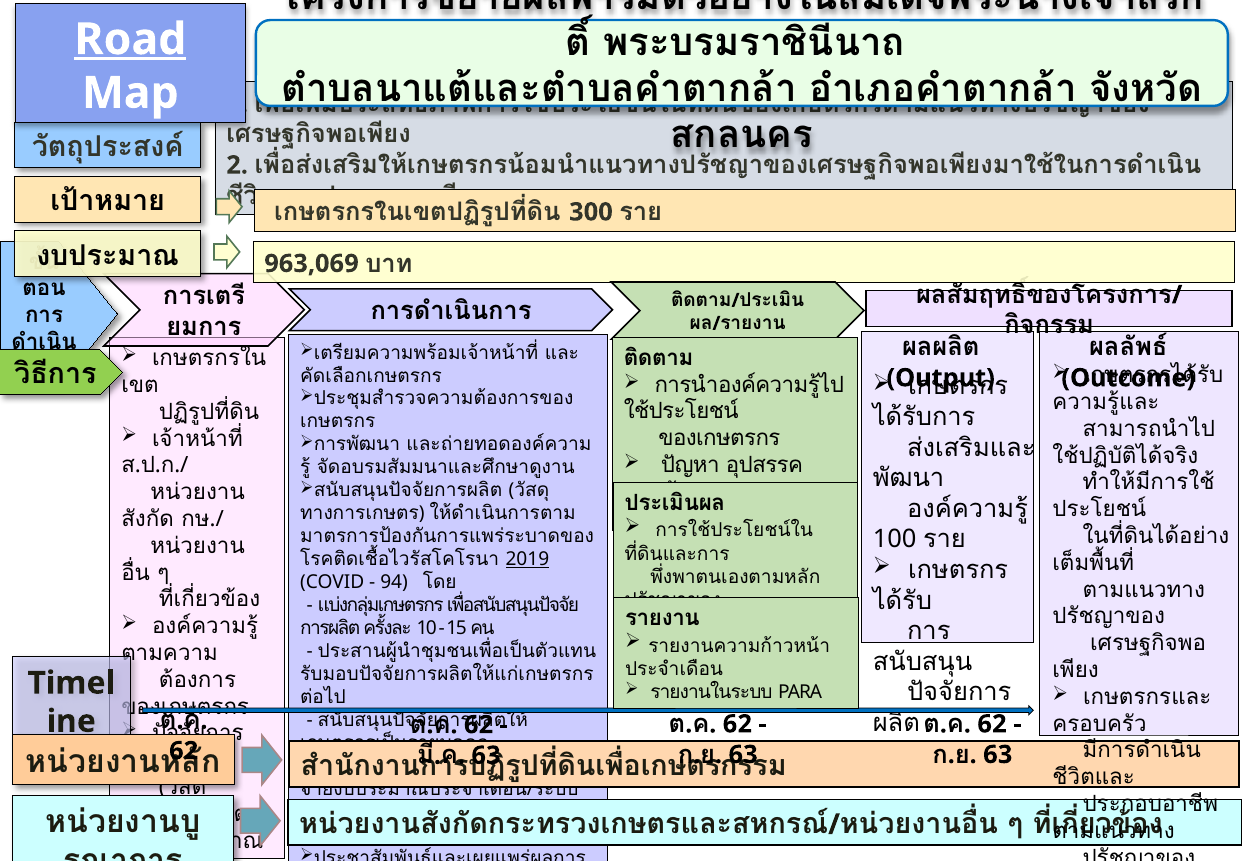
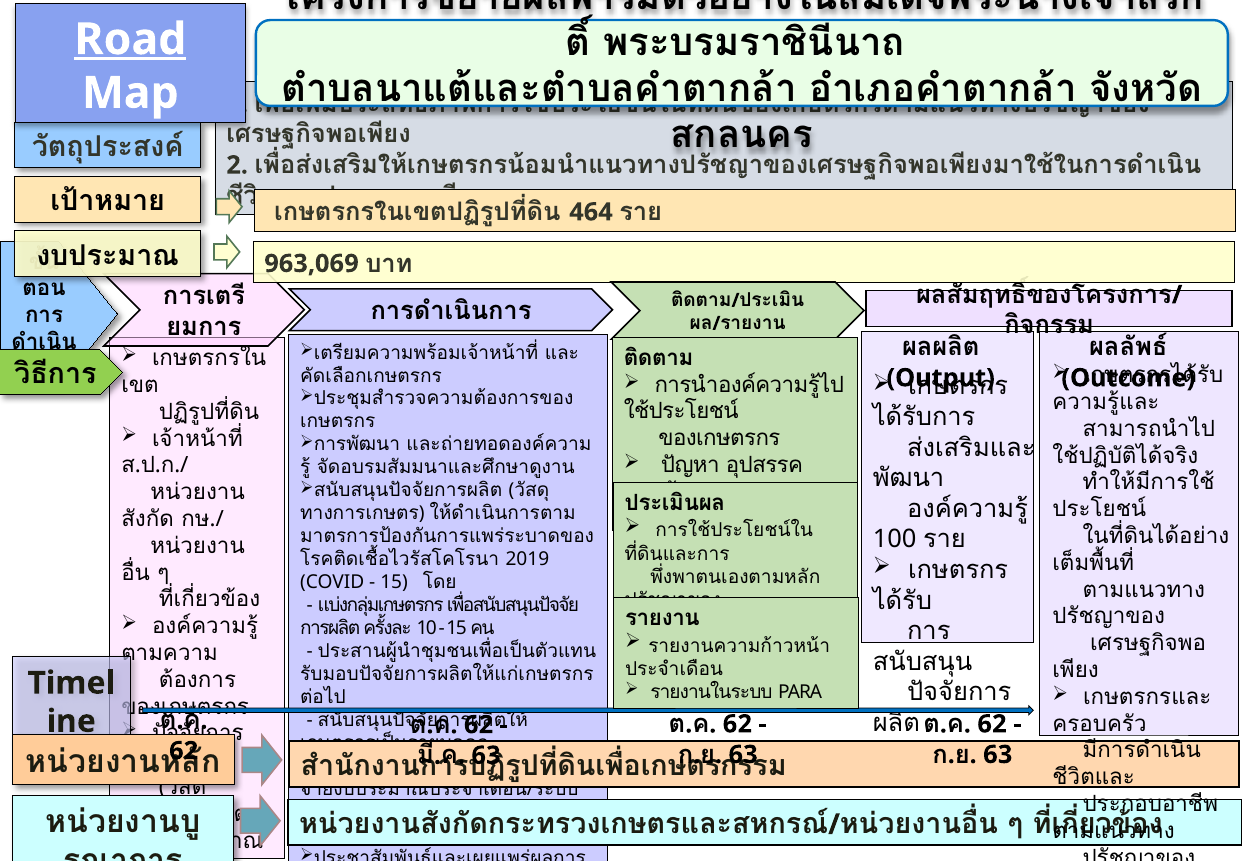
300: 300 -> 464
2019 underline: present -> none
94 at (394, 582): 94 -> 15
